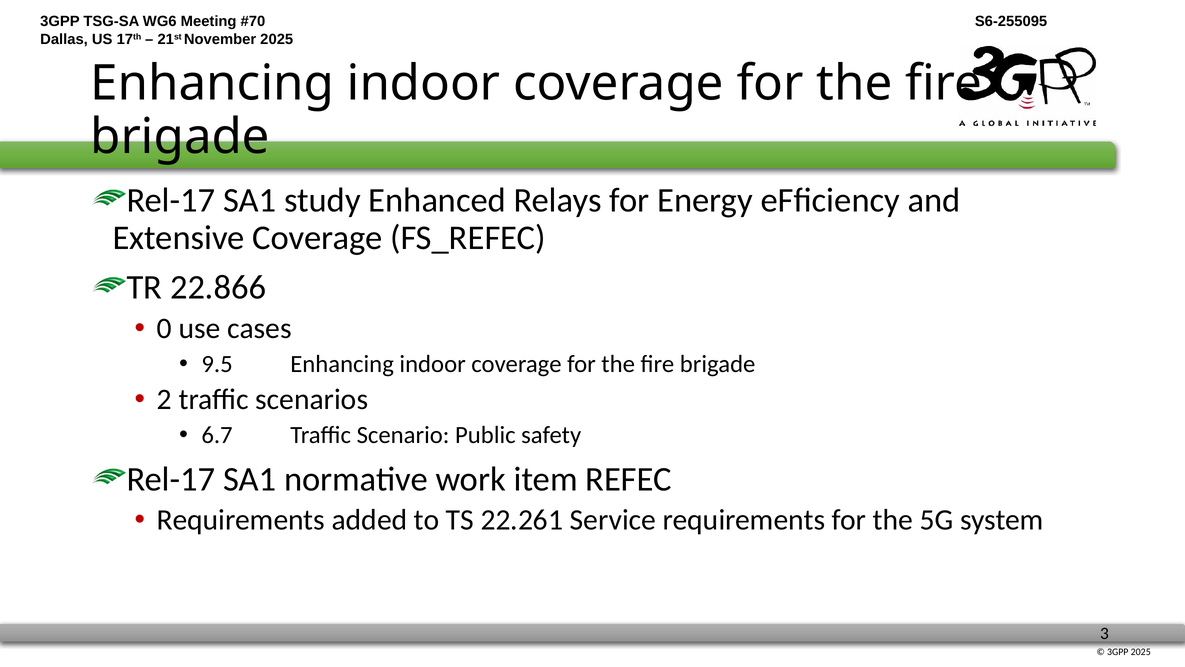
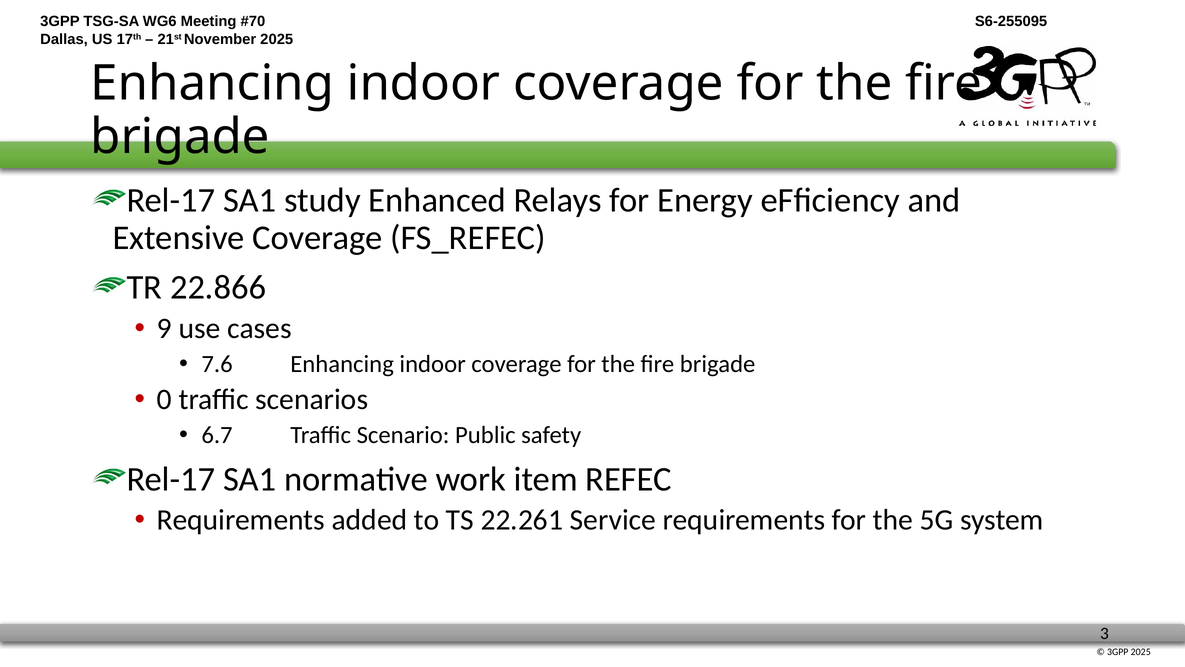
0: 0 -> 9
9.5: 9.5 -> 7.6
2: 2 -> 0
